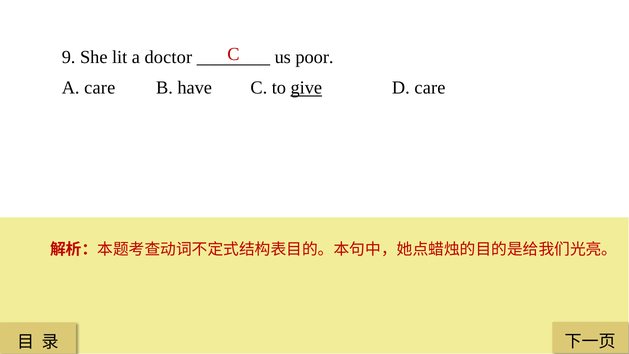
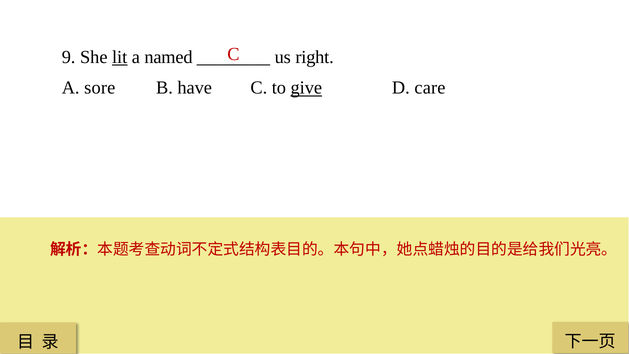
lit underline: none -> present
doctor: doctor -> named
poor: poor -> right
A care: care -> sore
